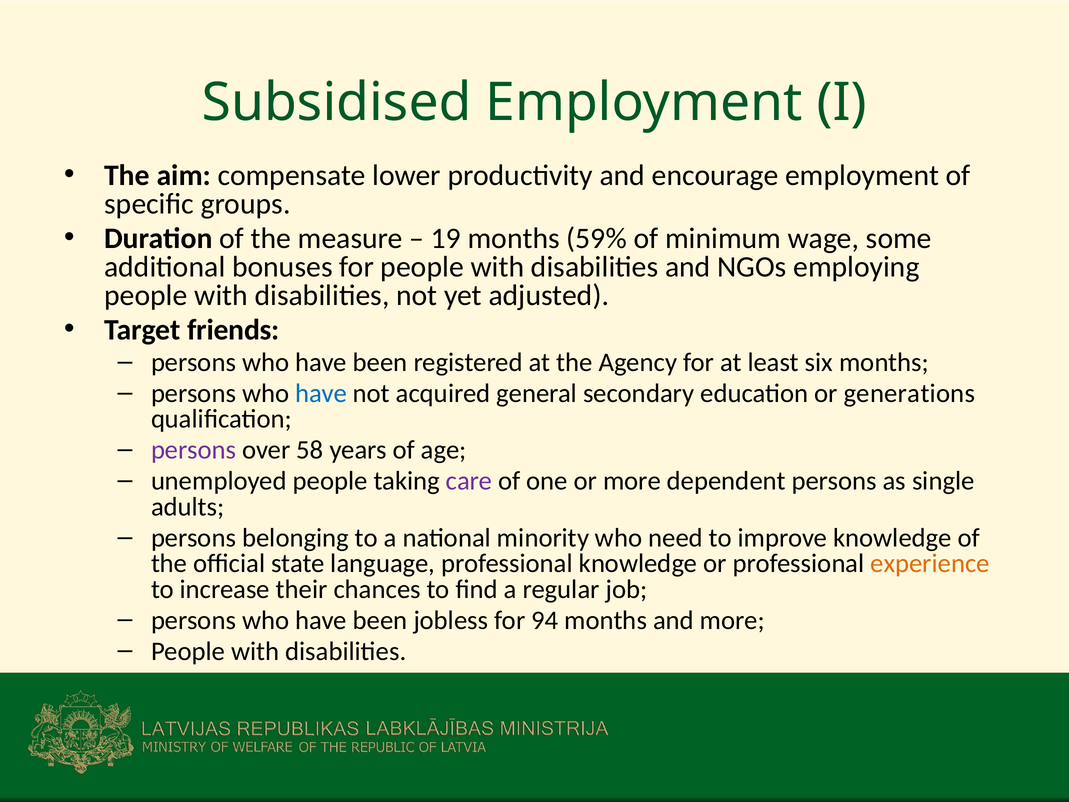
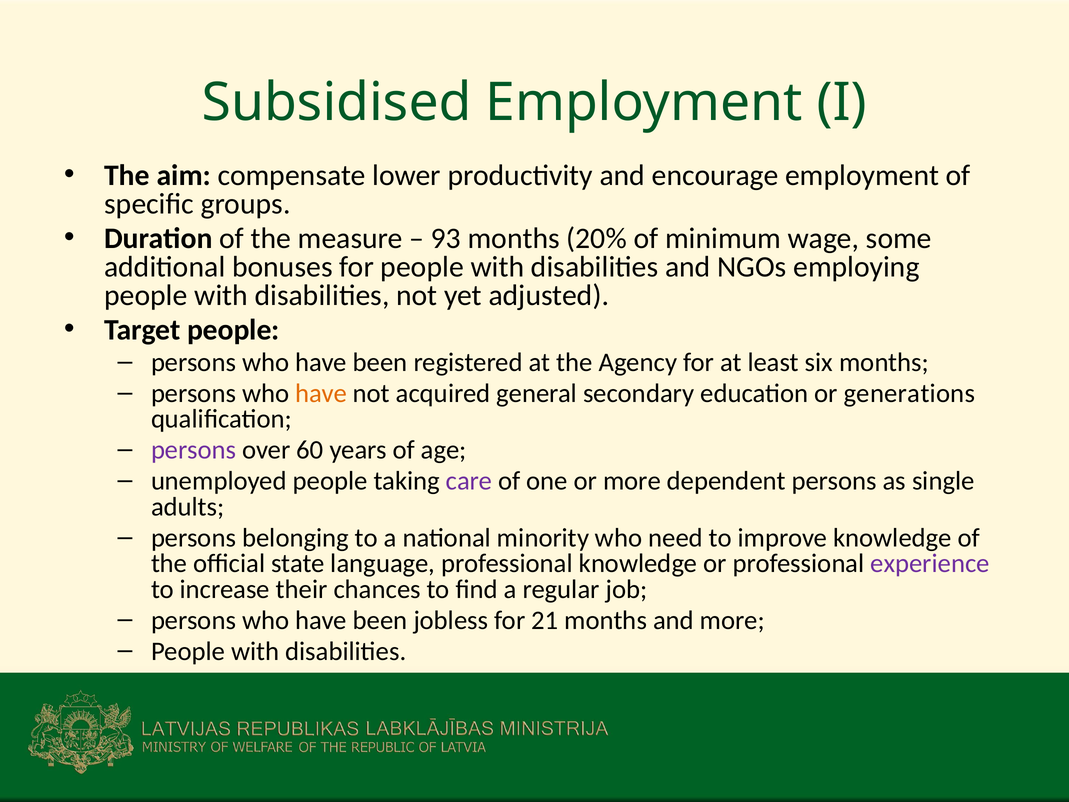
19: 19 -> 93
59%: 59% -> 20%
Target friends: friends -> people
have at (321, 393) colour: blue -> orange
58: 58 -> 60
experience colour: orange -> purple
94: 94 -> 21
